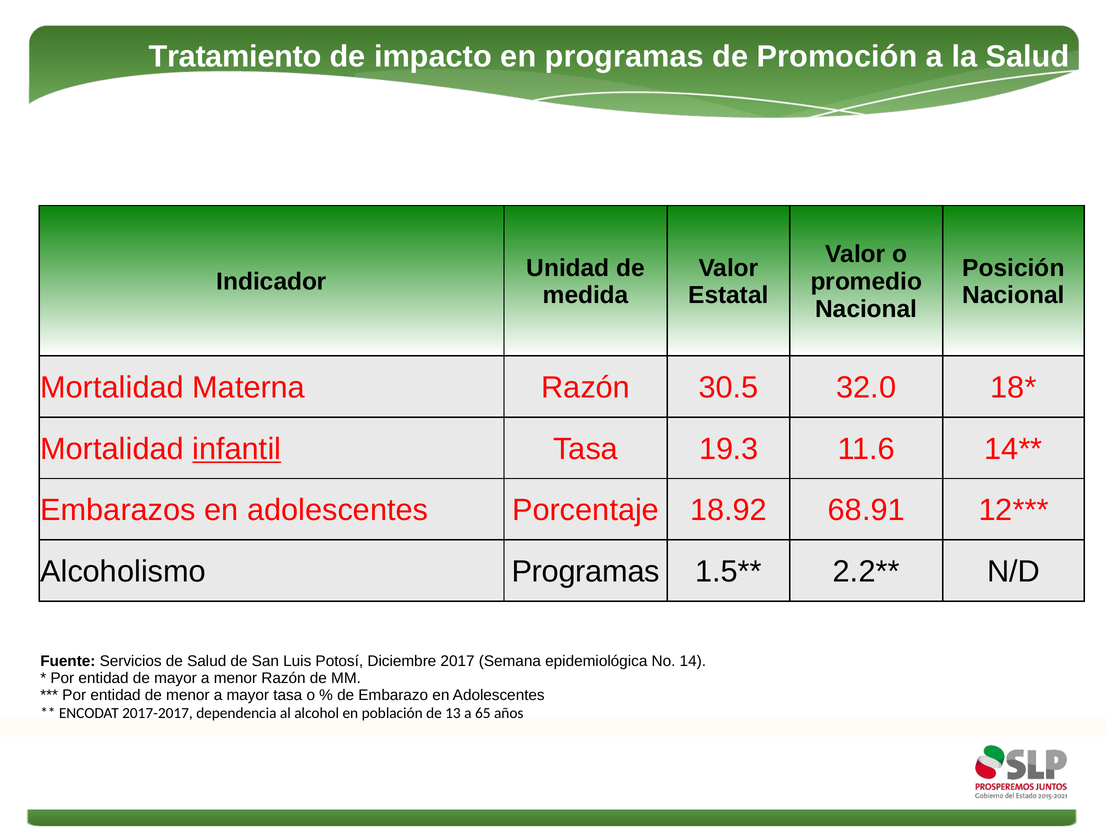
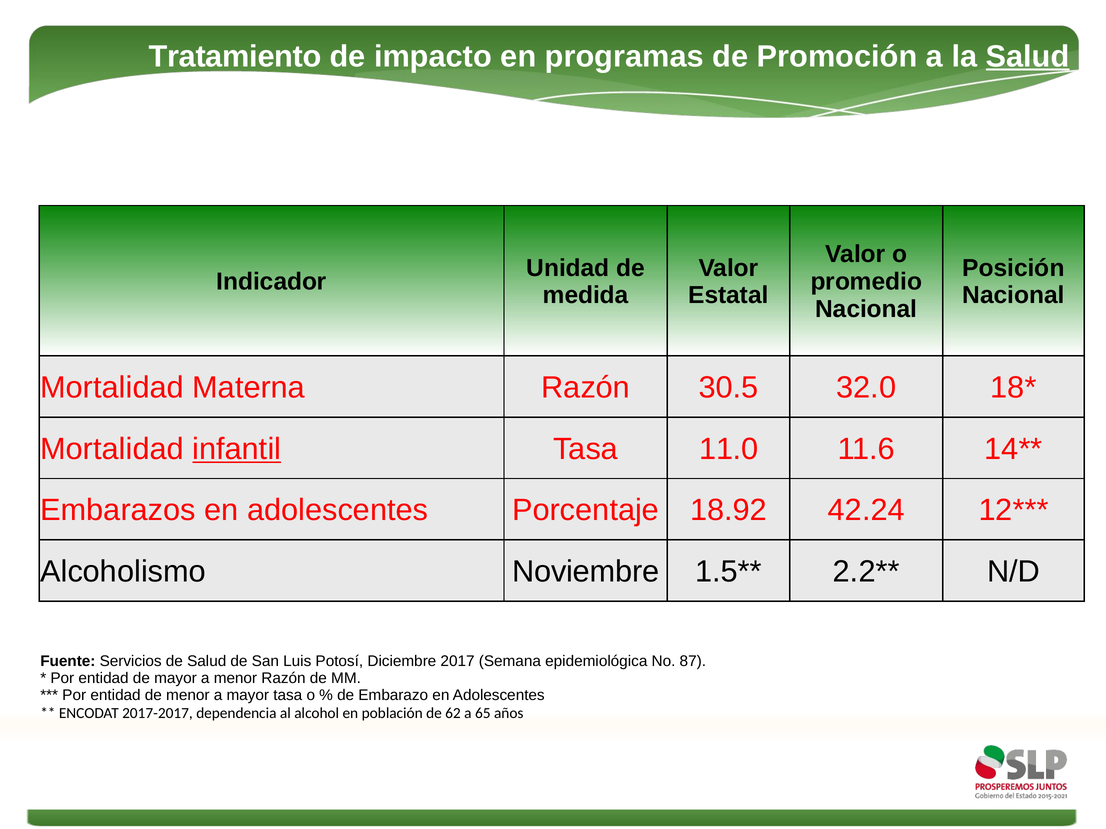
Salud at (1028, 56) underline: none -> present
19.3: 19.3 -> 11.0
68.91: 68.91 -> 42.24
Alcoholismo Programas: Programas -> Noviembre
14: 14 -> 87
13: 13 -> 62
